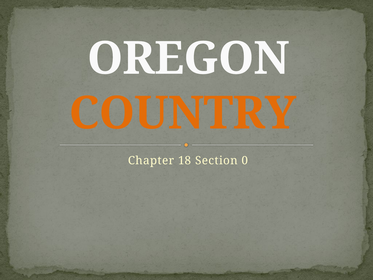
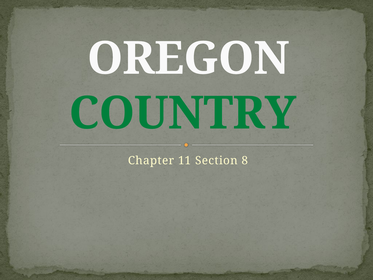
COUNTRY colour: orange -> green
18: 18 -> 11
0: 0 -> 8
